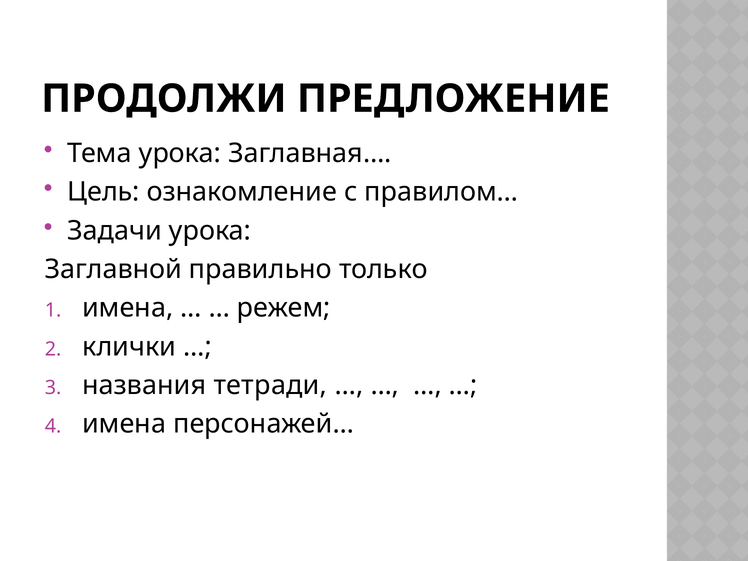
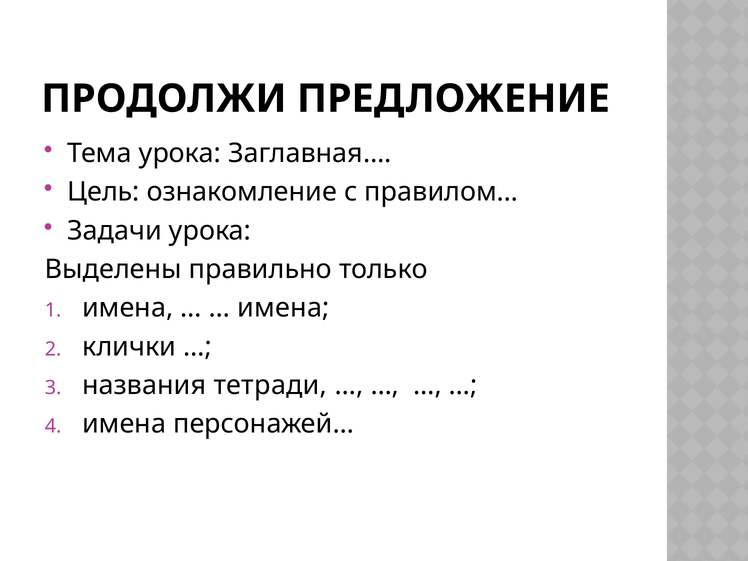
Заглавной: Заглавной -> Выделены
режем at (284, 308): режем -> имена
